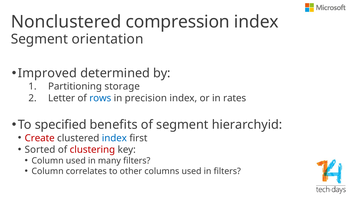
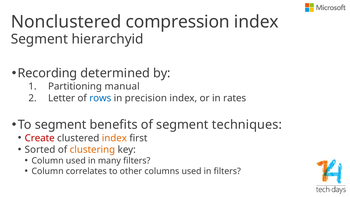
orientation: orientation -> hierarchyid
Improved: Improved -> Recording
storage: storage -> manual
To specified: specified -> segment
hierarchyid: hierarchyid -> techniques
index at (114, 138) colour: blue -> orange
clustering colour: red -> orange
